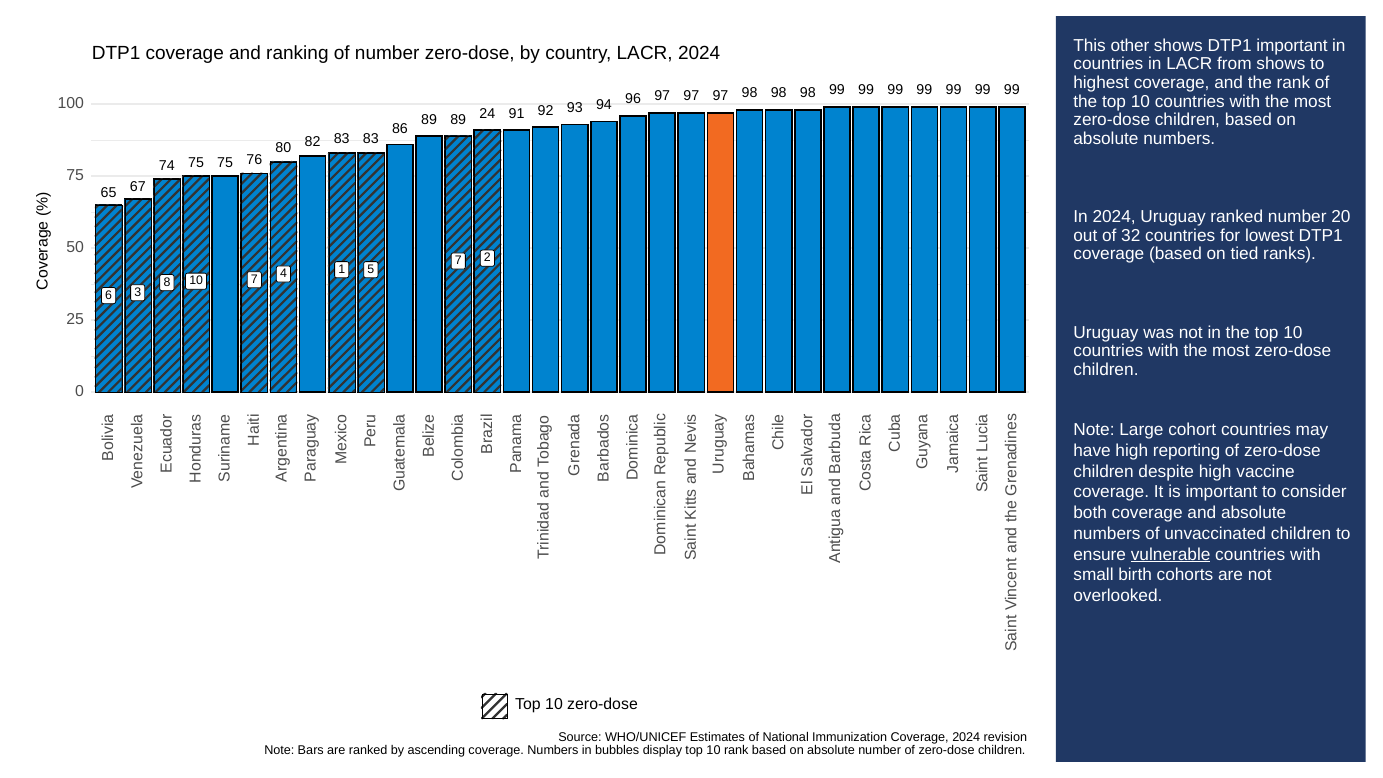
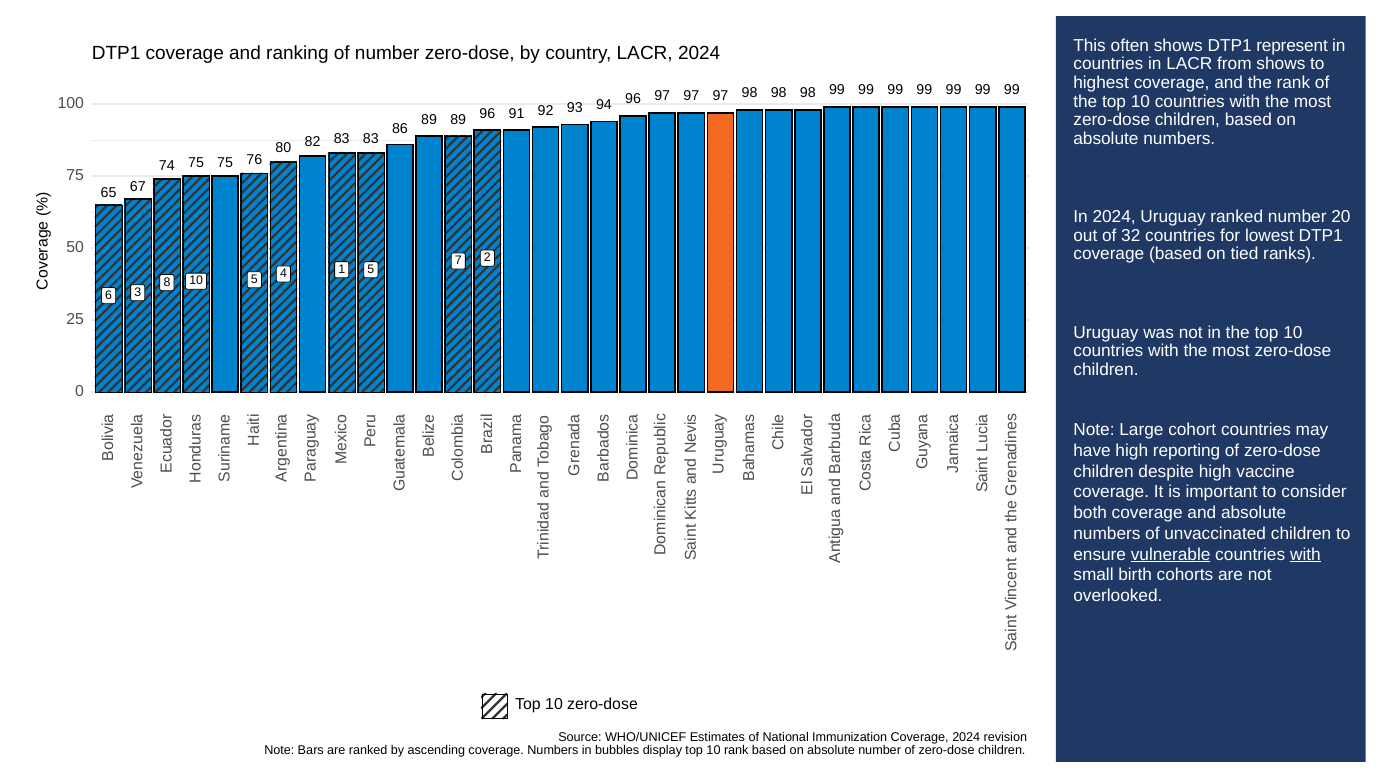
other: other -> often
DTP1 important: important -> represent
89 24: 24 -> 96
10 7: 7 -> 5
with at (1305, 554) underline: none -> present
